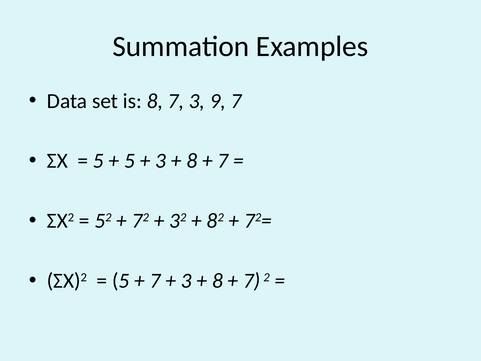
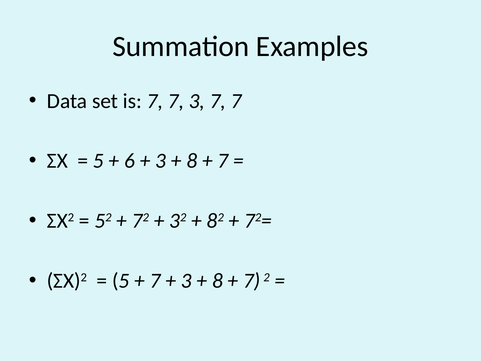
is 8: 8 -> 7
3 9: 9 -> 7
5 at (130, 161): 5 -> 6
